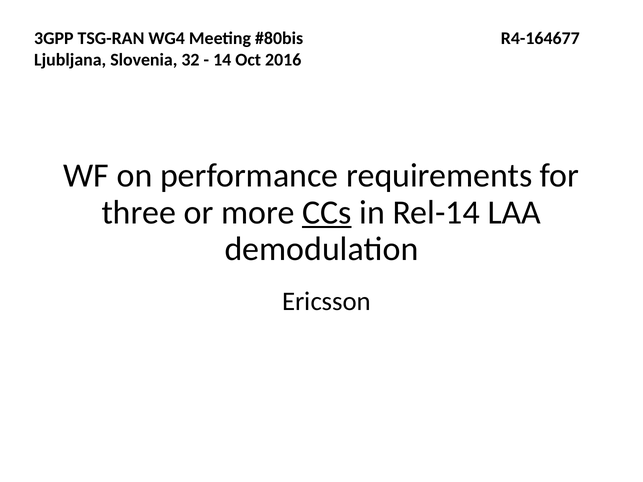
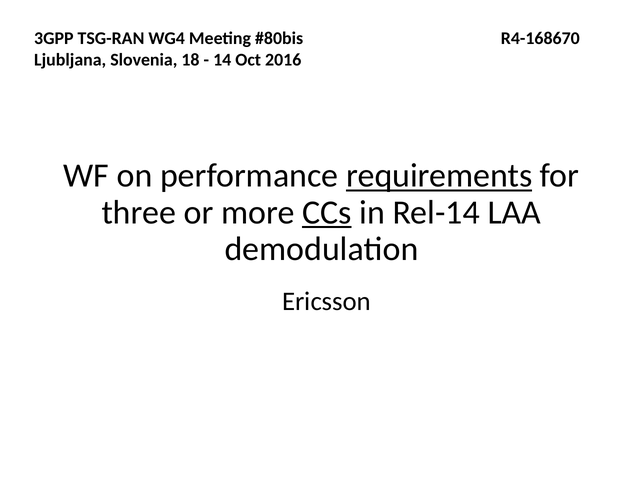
R4-164677: R4-164677 -> R4-168670
32: 32 -> 18
requirements underline: none -> present
